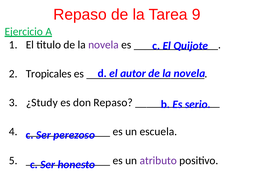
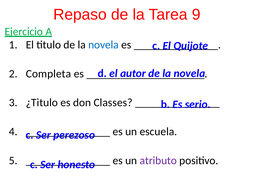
novela at (103, 45) colour: purple -> blue
Tropicales: Tropicales -> Completa
¿Study: ¿Study -> ¿Titulo
don Repaso: Repaso -> Classes
